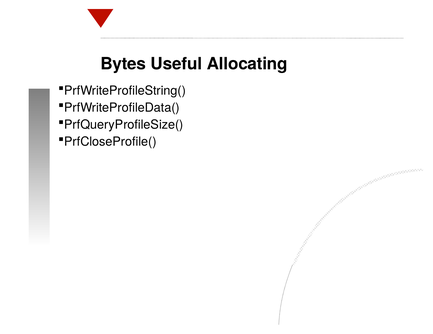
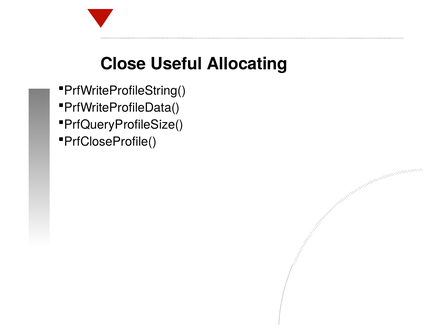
Bytes: Bytes -> Close
